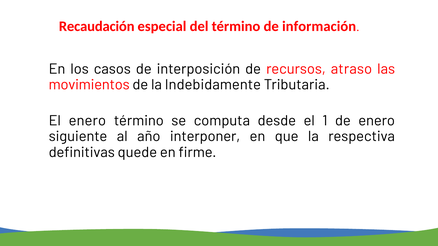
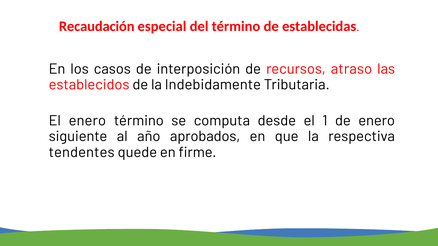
información: información -> establecidas
movimientos: movimientos -> establecidos
interponer: interponer -> aprobados
definitivas: definitivas -> tendentes
